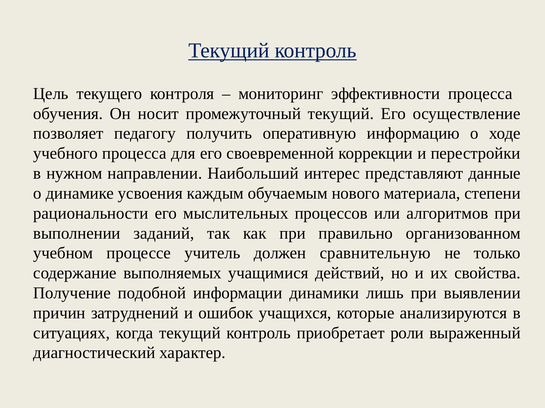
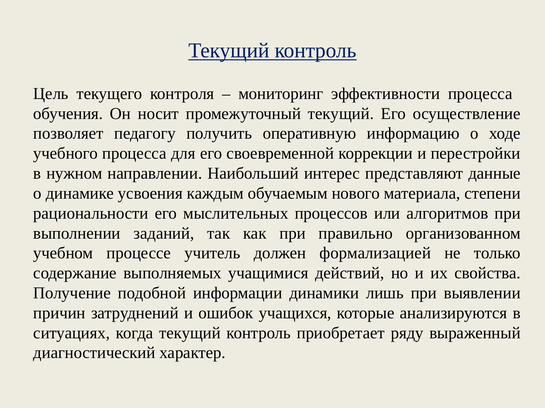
сравнительную: сравнительную -> формализацией
роли: роли -> ряду
